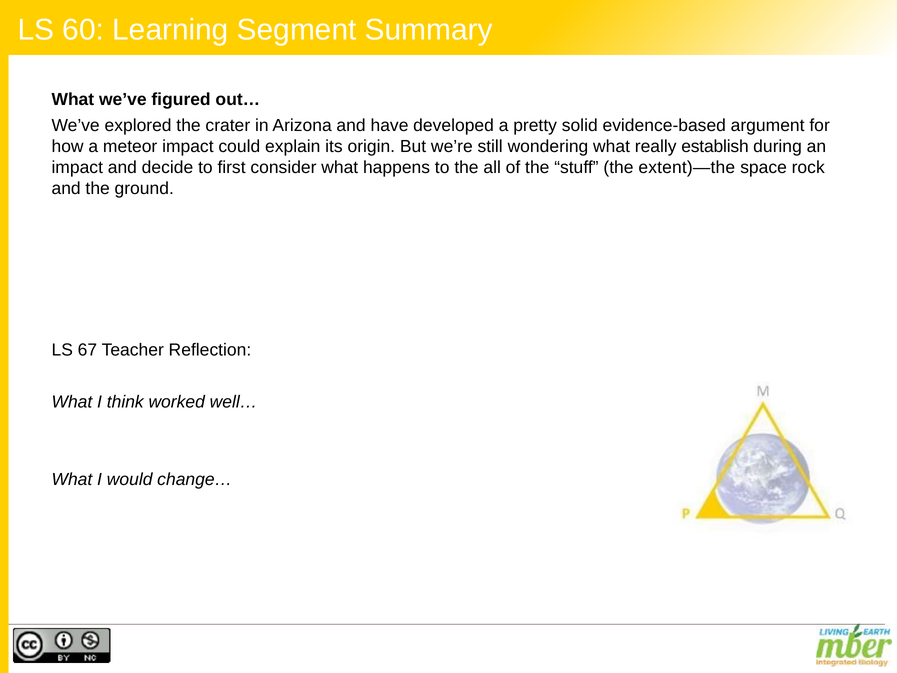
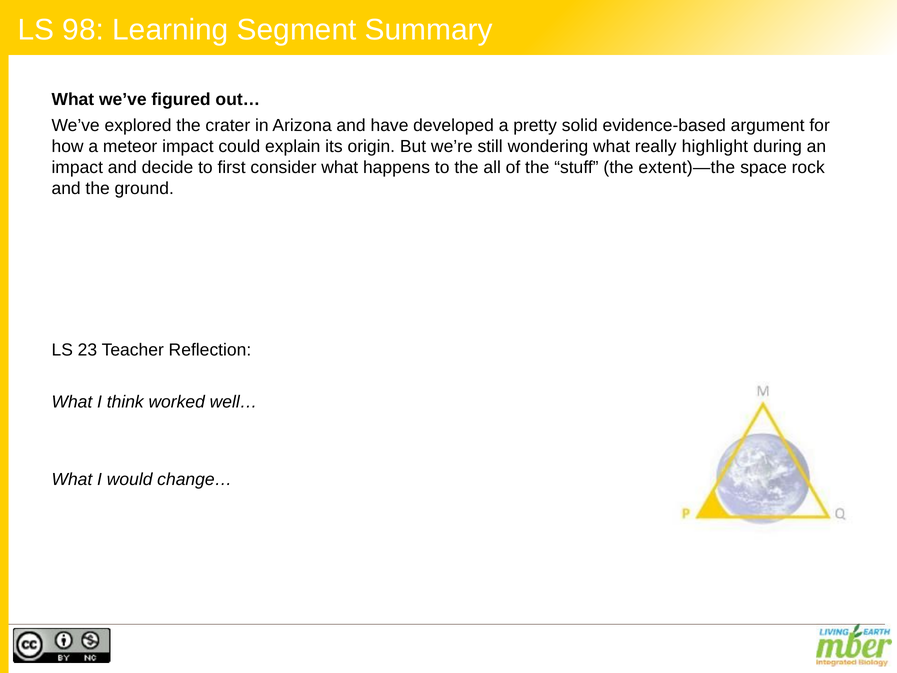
60: 60 -> 98
establish: establish -> highlight
67: 67 -> 23
